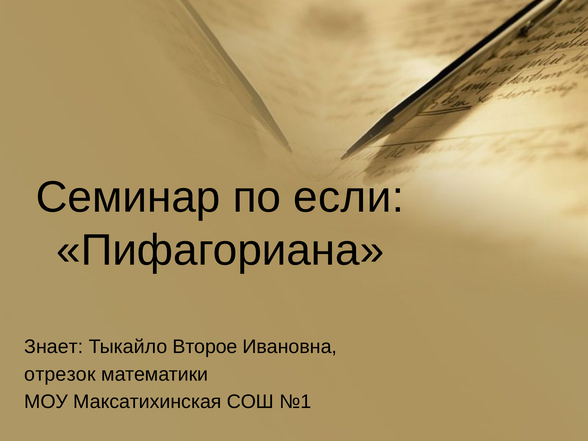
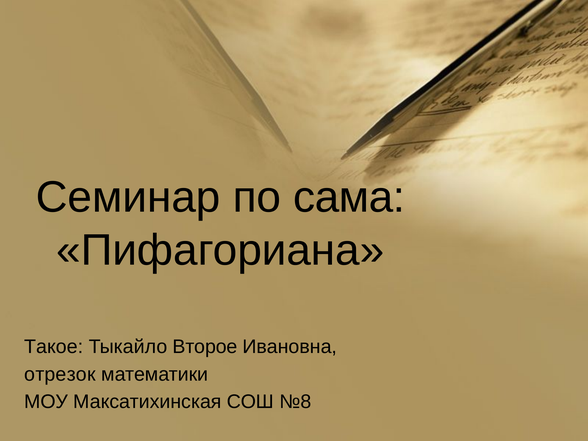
если: если -> сама
Знает: Знает -> Такое
№1: №1 -> №8
